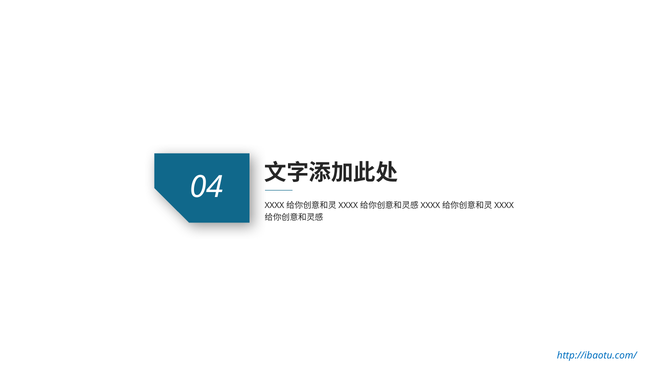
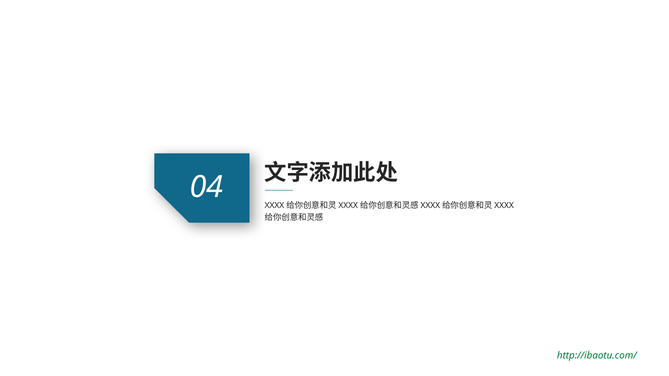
http://ibaotu.com/ colour: blue -> green
